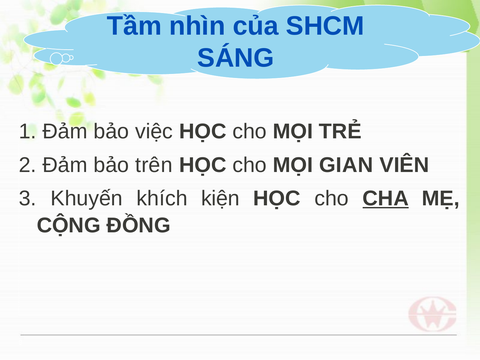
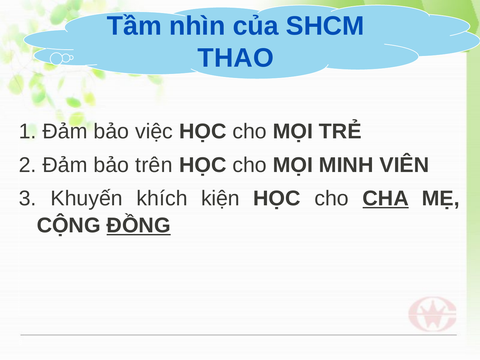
SÁNG: SÁNG -> THAO
GIAN: GIAN -> MINH
ĐỒNG underline: none -> present
